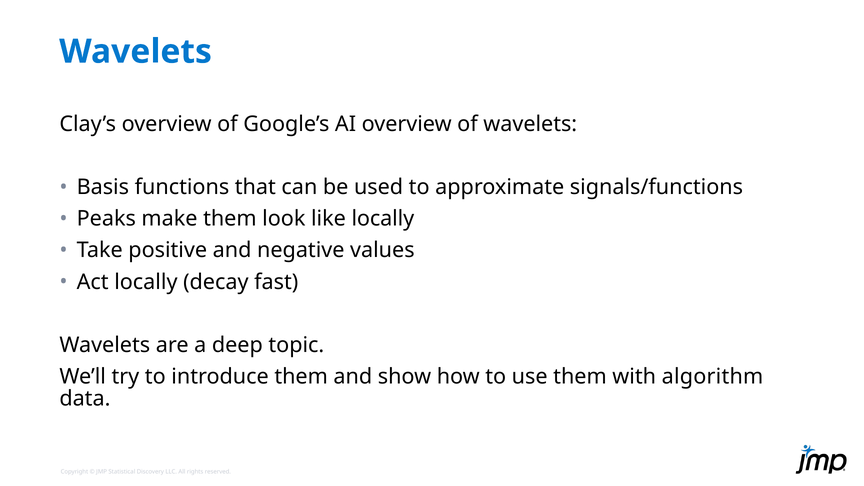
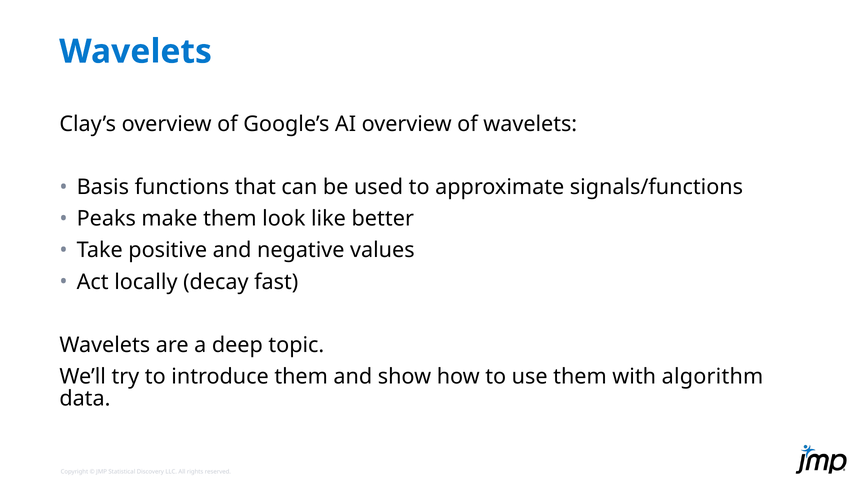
like locally: locally -> better
